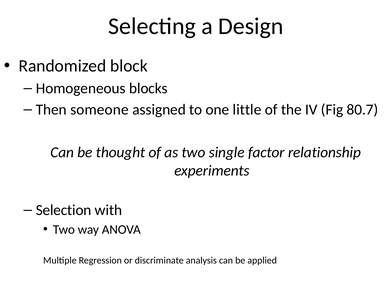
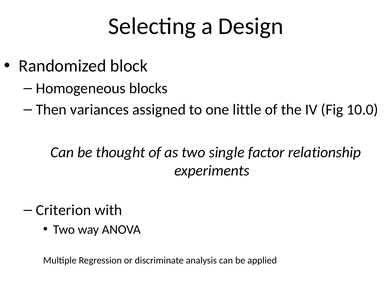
someone: someone -> variances
80.7: 80.7 -> 10.0
Selection: Selection -> Criterion
